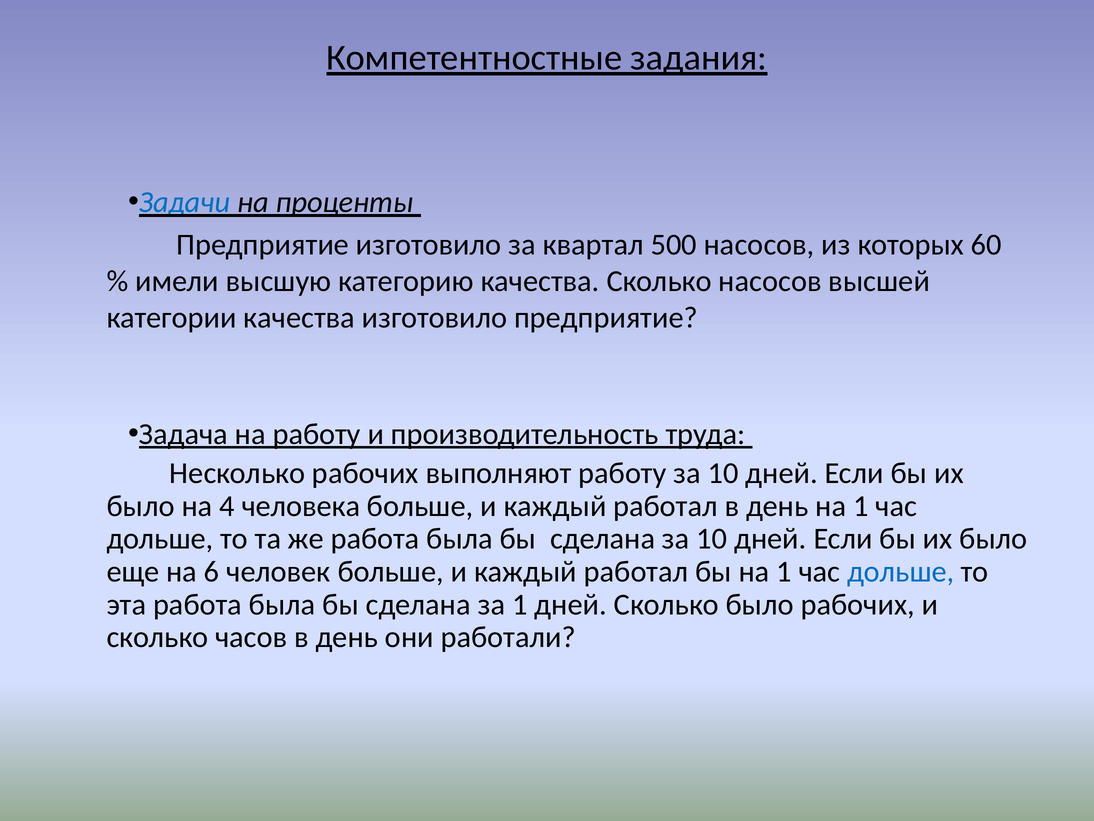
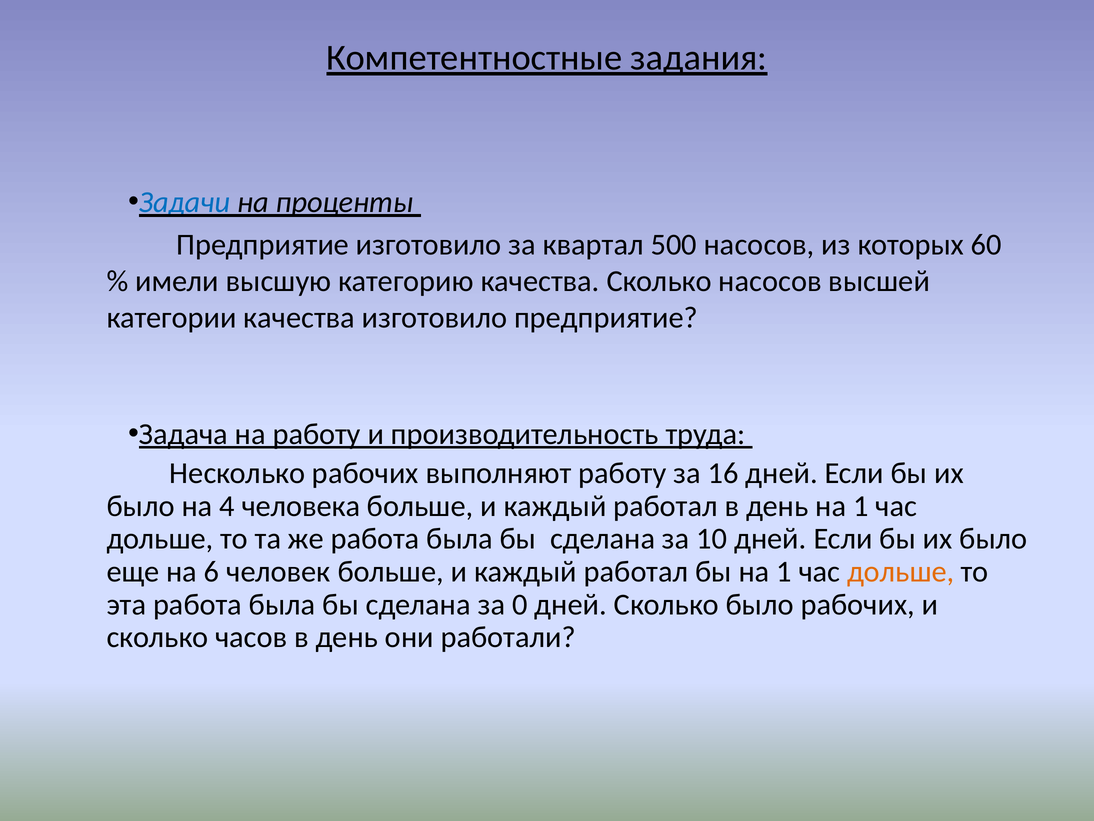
работу за 10: 10 -> 16
дольше at (901, 571) colour: blue -> orange
за 1: 1 -> 0
